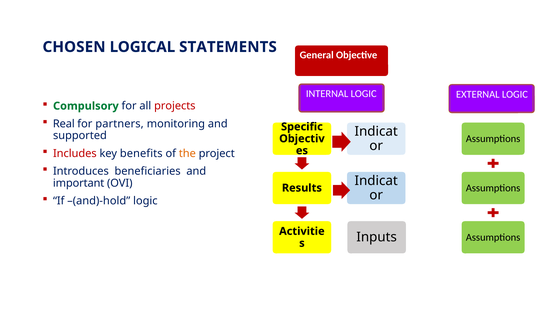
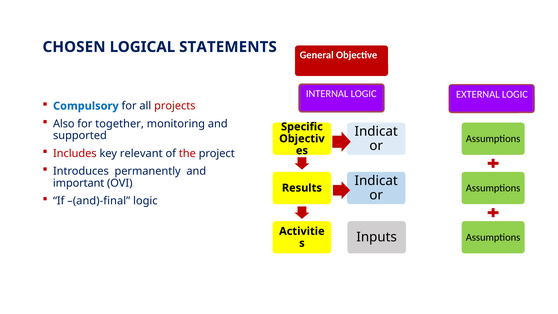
Compulsory colour: green -> blue
Real: Real -> Also
partners: partners -> together
benefits: benefits -> relevant
the colour: orange -> red
beneficiaries: beneficiaries -> permanently
–(and)-hold: –(and)-hold -> –(and)-final
